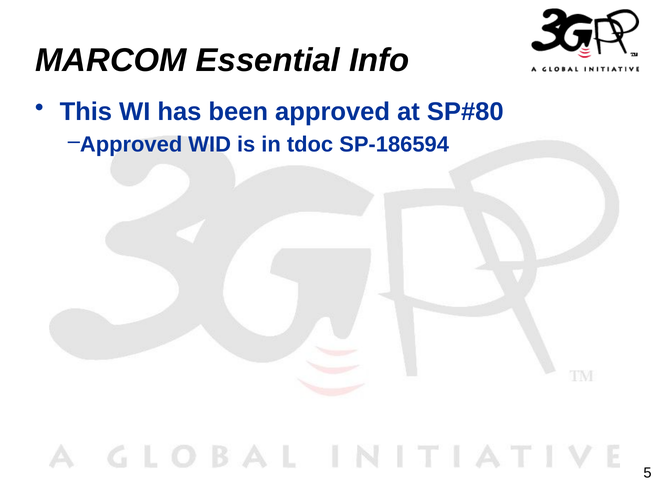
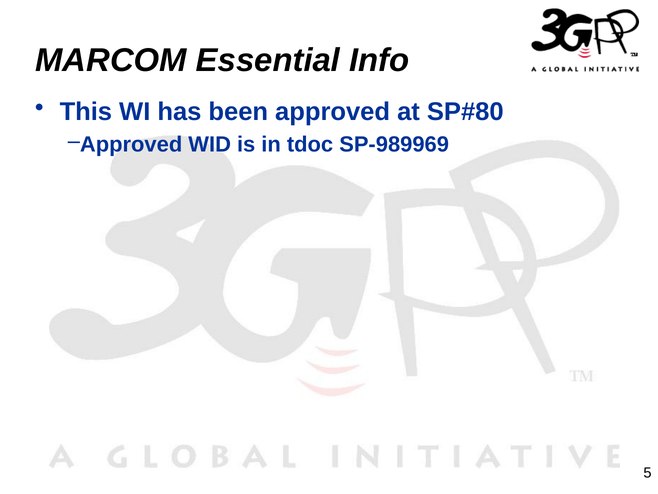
SP-186594: SP-186594 -> SP-989969
